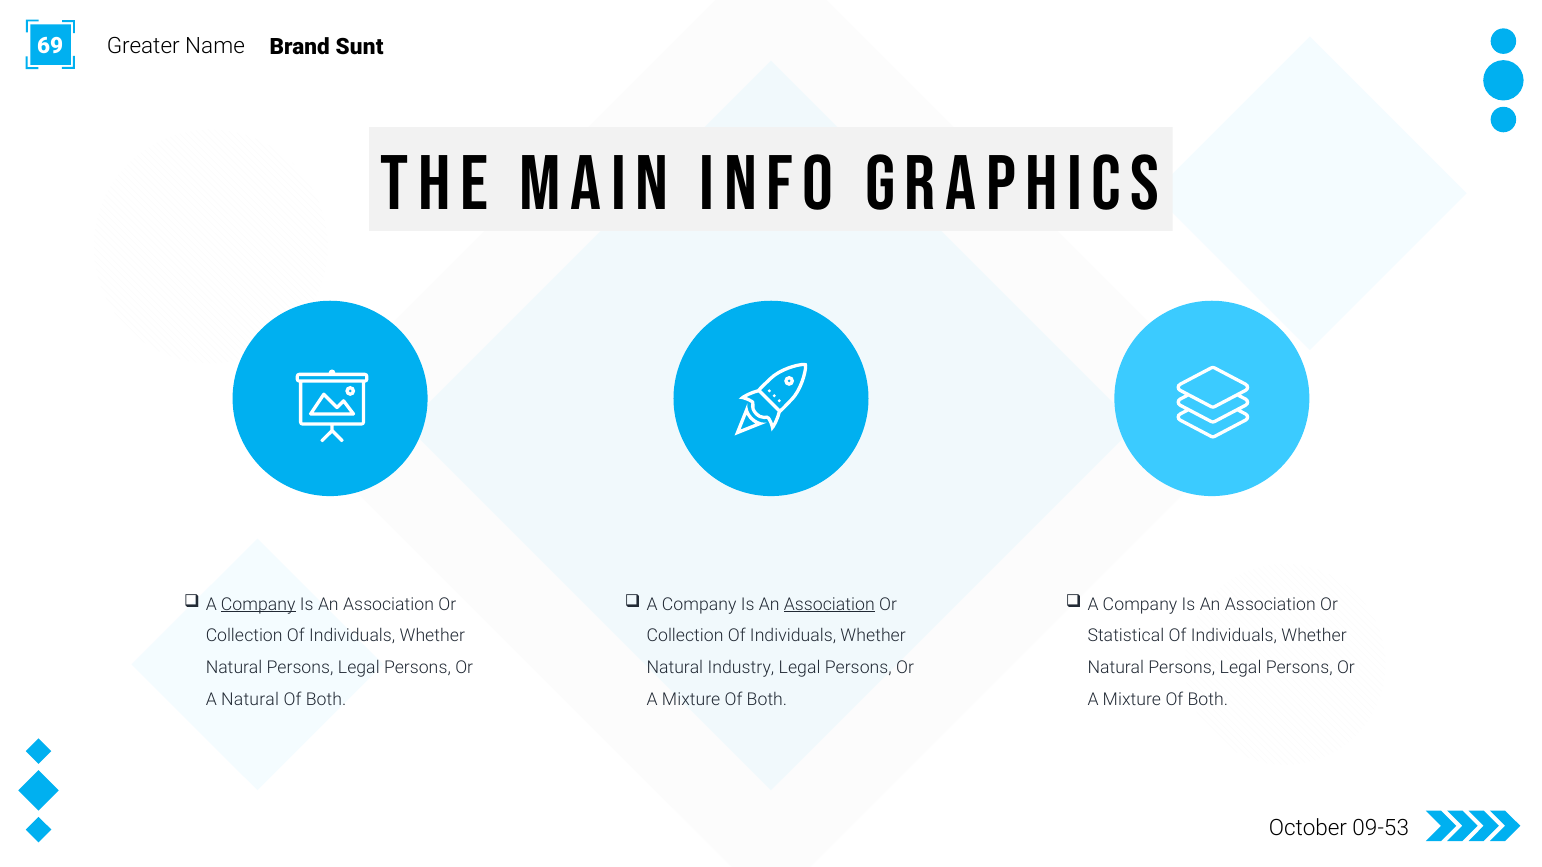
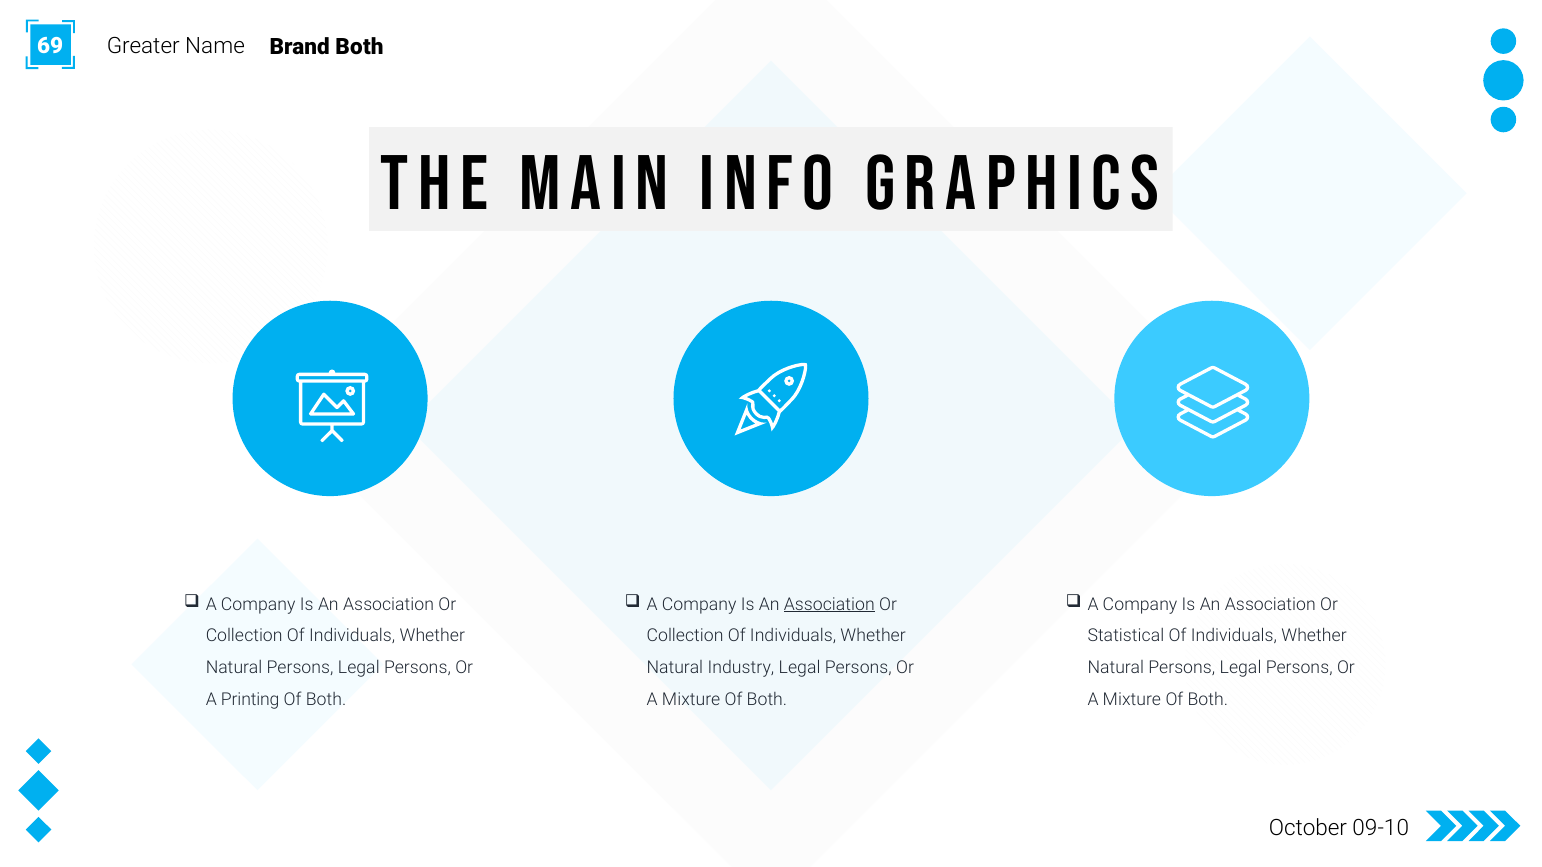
Brand Sunt: Sunt -> Both
Company at (258, 605) underline: present -> none
A Natural: Natural -> Printing
09-53: 09-53 -> 09-10
